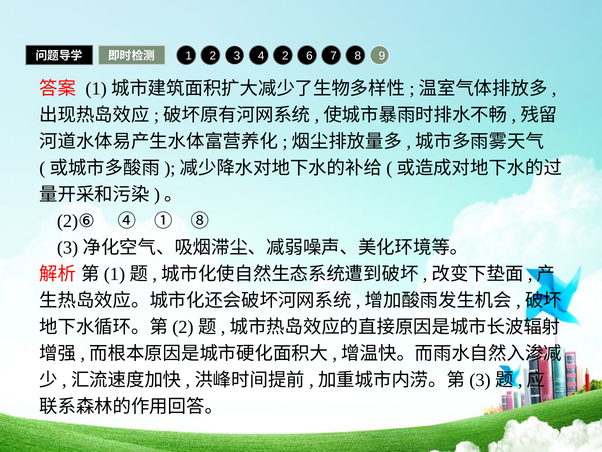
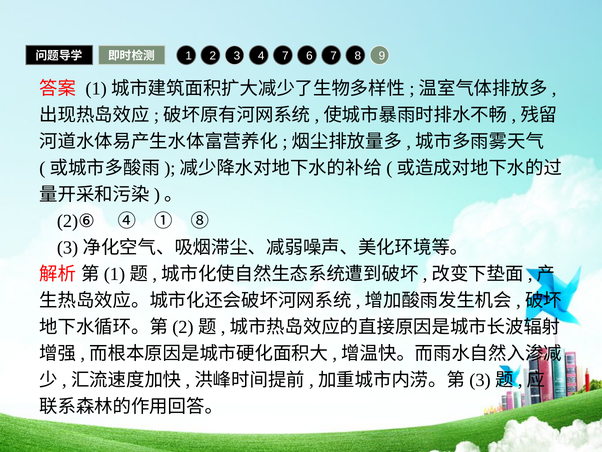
4 2: 2 -> 7
